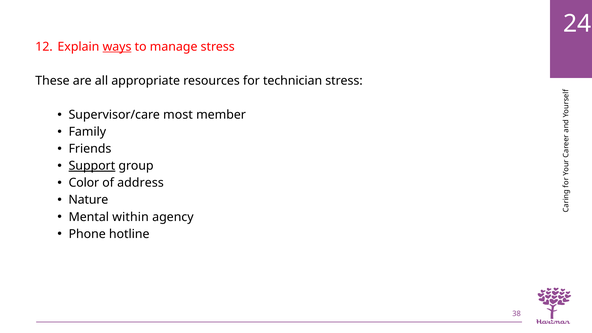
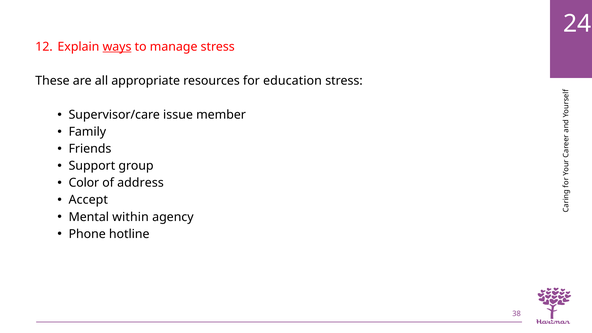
technician: technician -> education
most: most -> issue
Support underline: present -> none
Nature: Nature -> Accept
